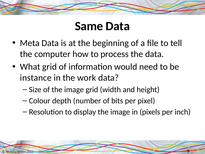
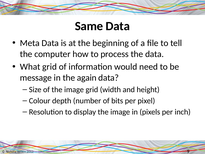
instance: instance -> message
work: work -> again
